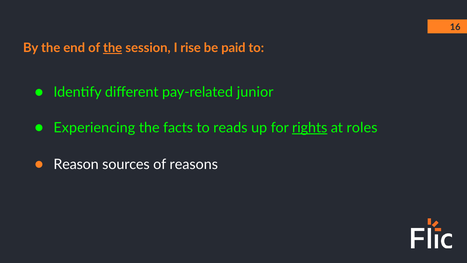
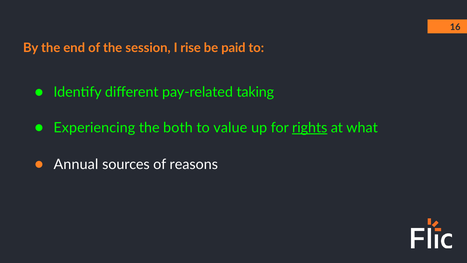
the at (113, 48) underline: present -> none
junior: junior -> taking
facts: facts -> both
reads: reads -> value
roles: roles -> what
Reason: Reason -> Annual
